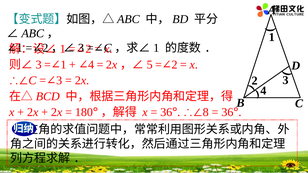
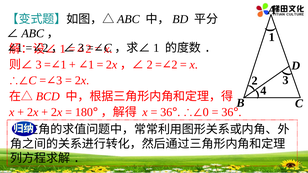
5 at (150, 65): 5 -> 2
4 at (91, 65): 4 -> 1
8: 8 -> 0
